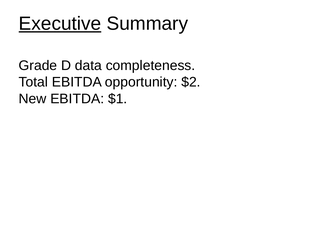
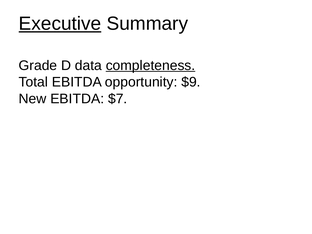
completeness underline: none -> present
$2: $2 -> $9
$1: $1 -> $7
